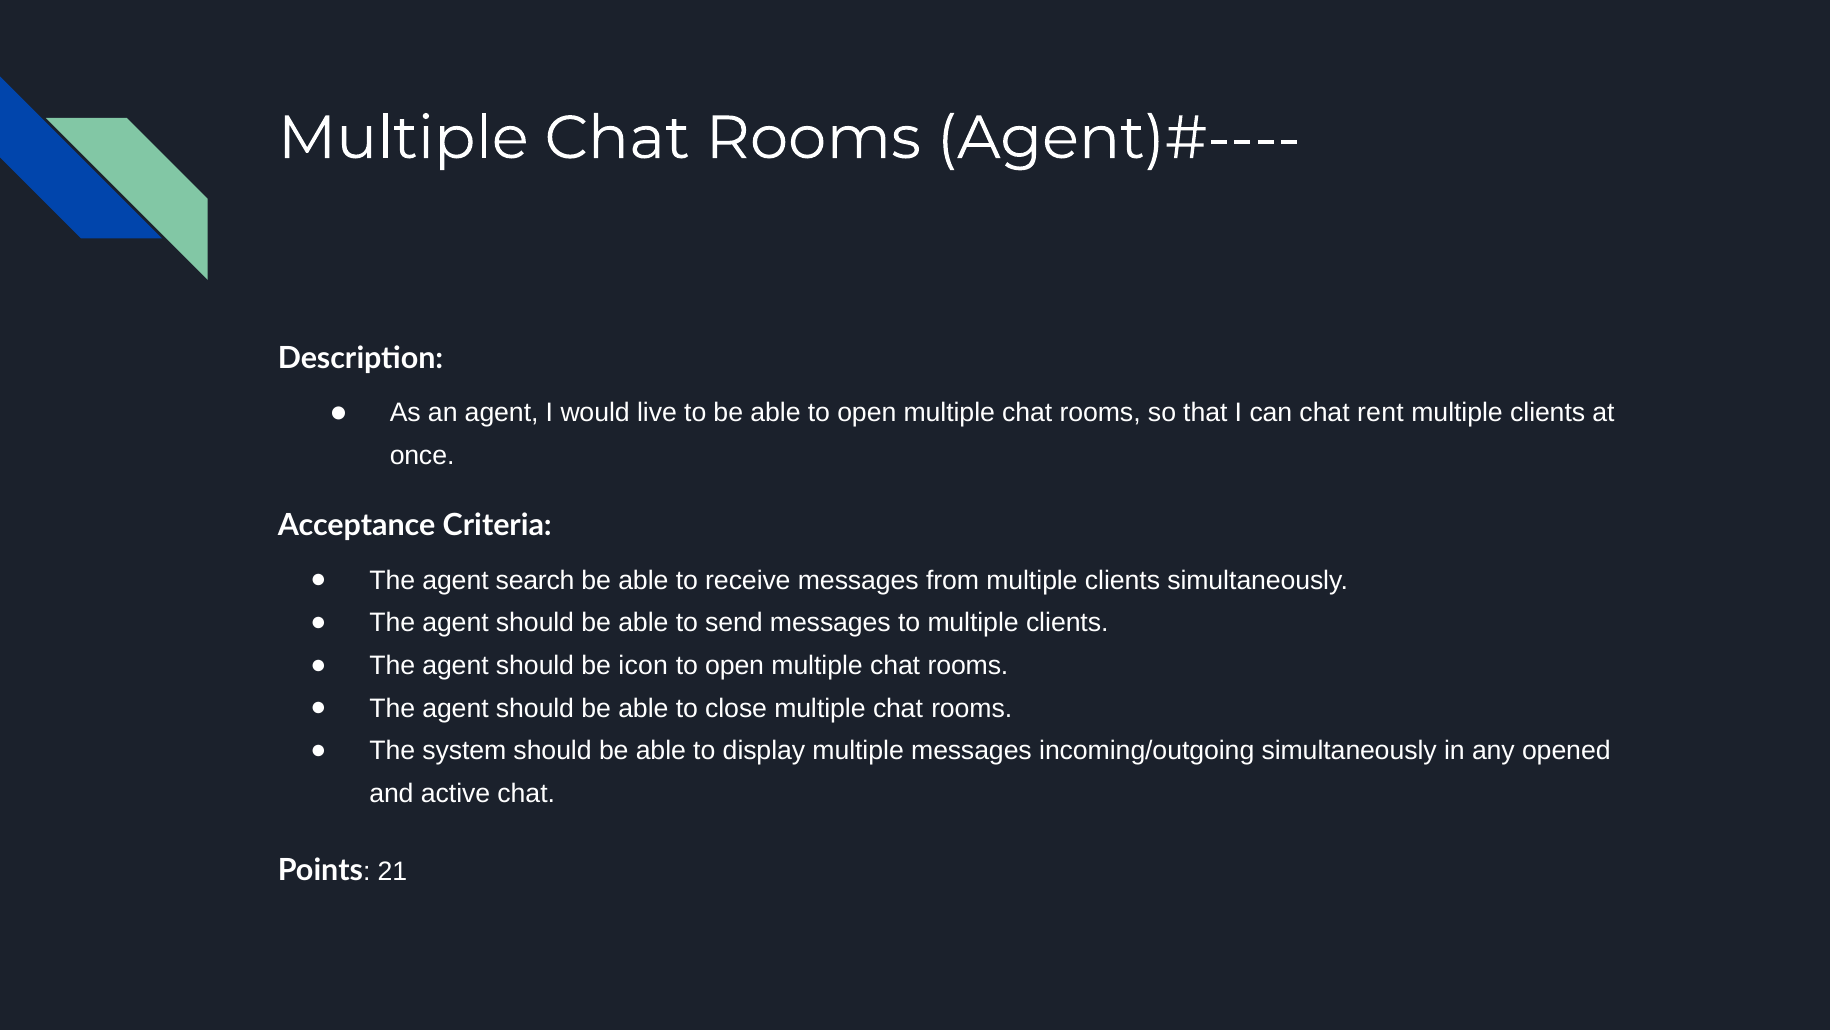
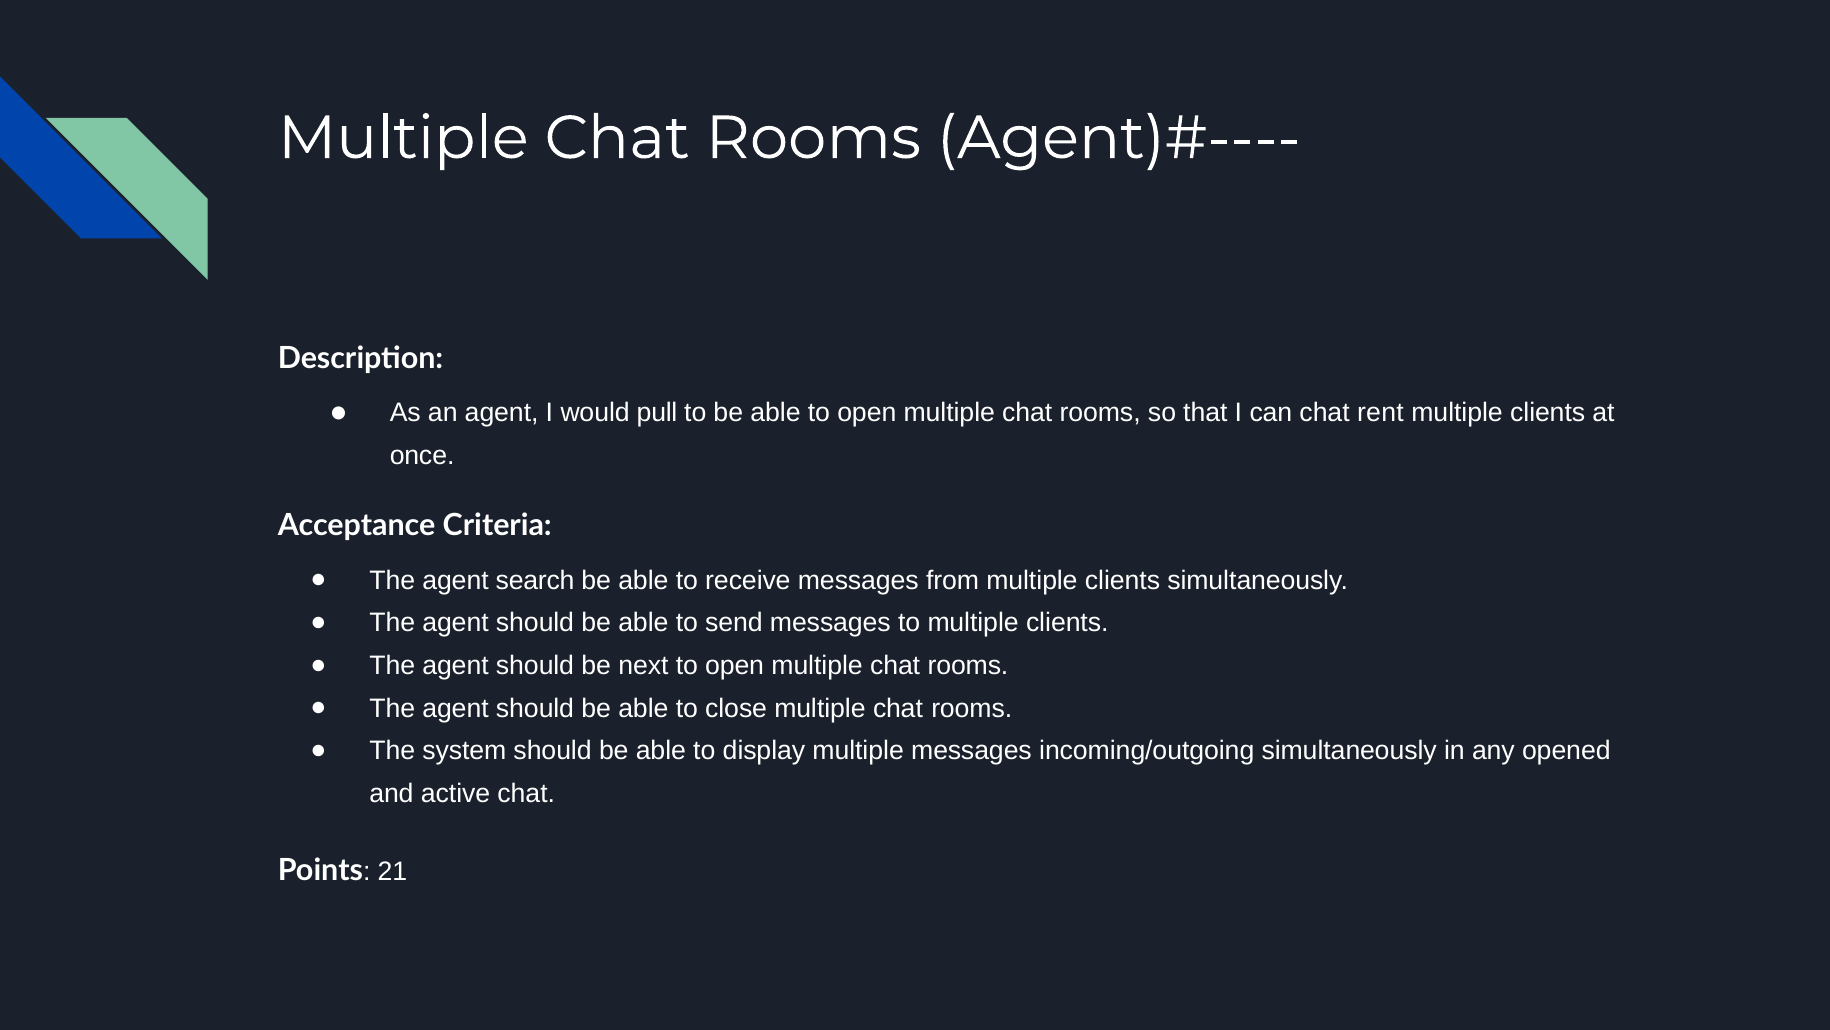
live: live -> pull
icon: icon -> next
